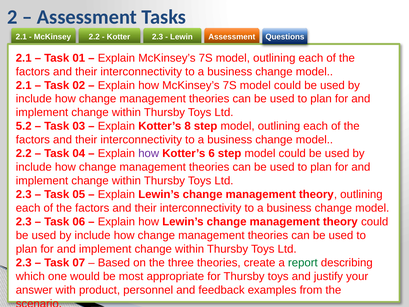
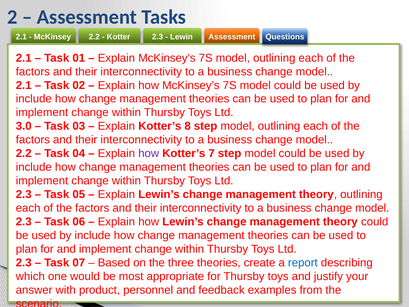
5.2: 5.2 -> 3.0
6: 6 -> 7
report colour: green -> blue
